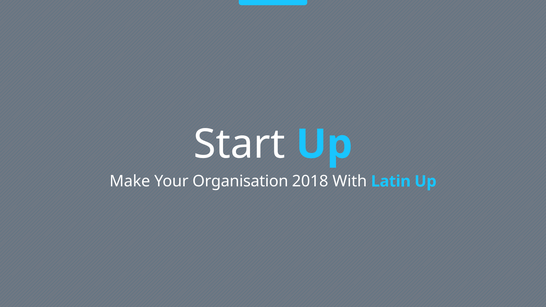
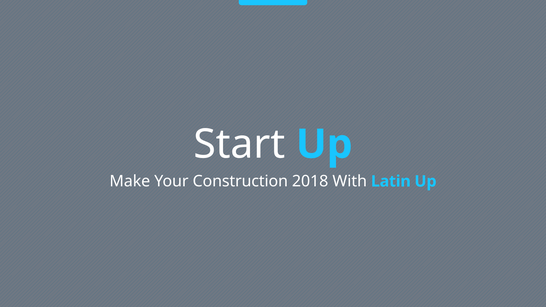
Organisation: Organisation -> Construction
